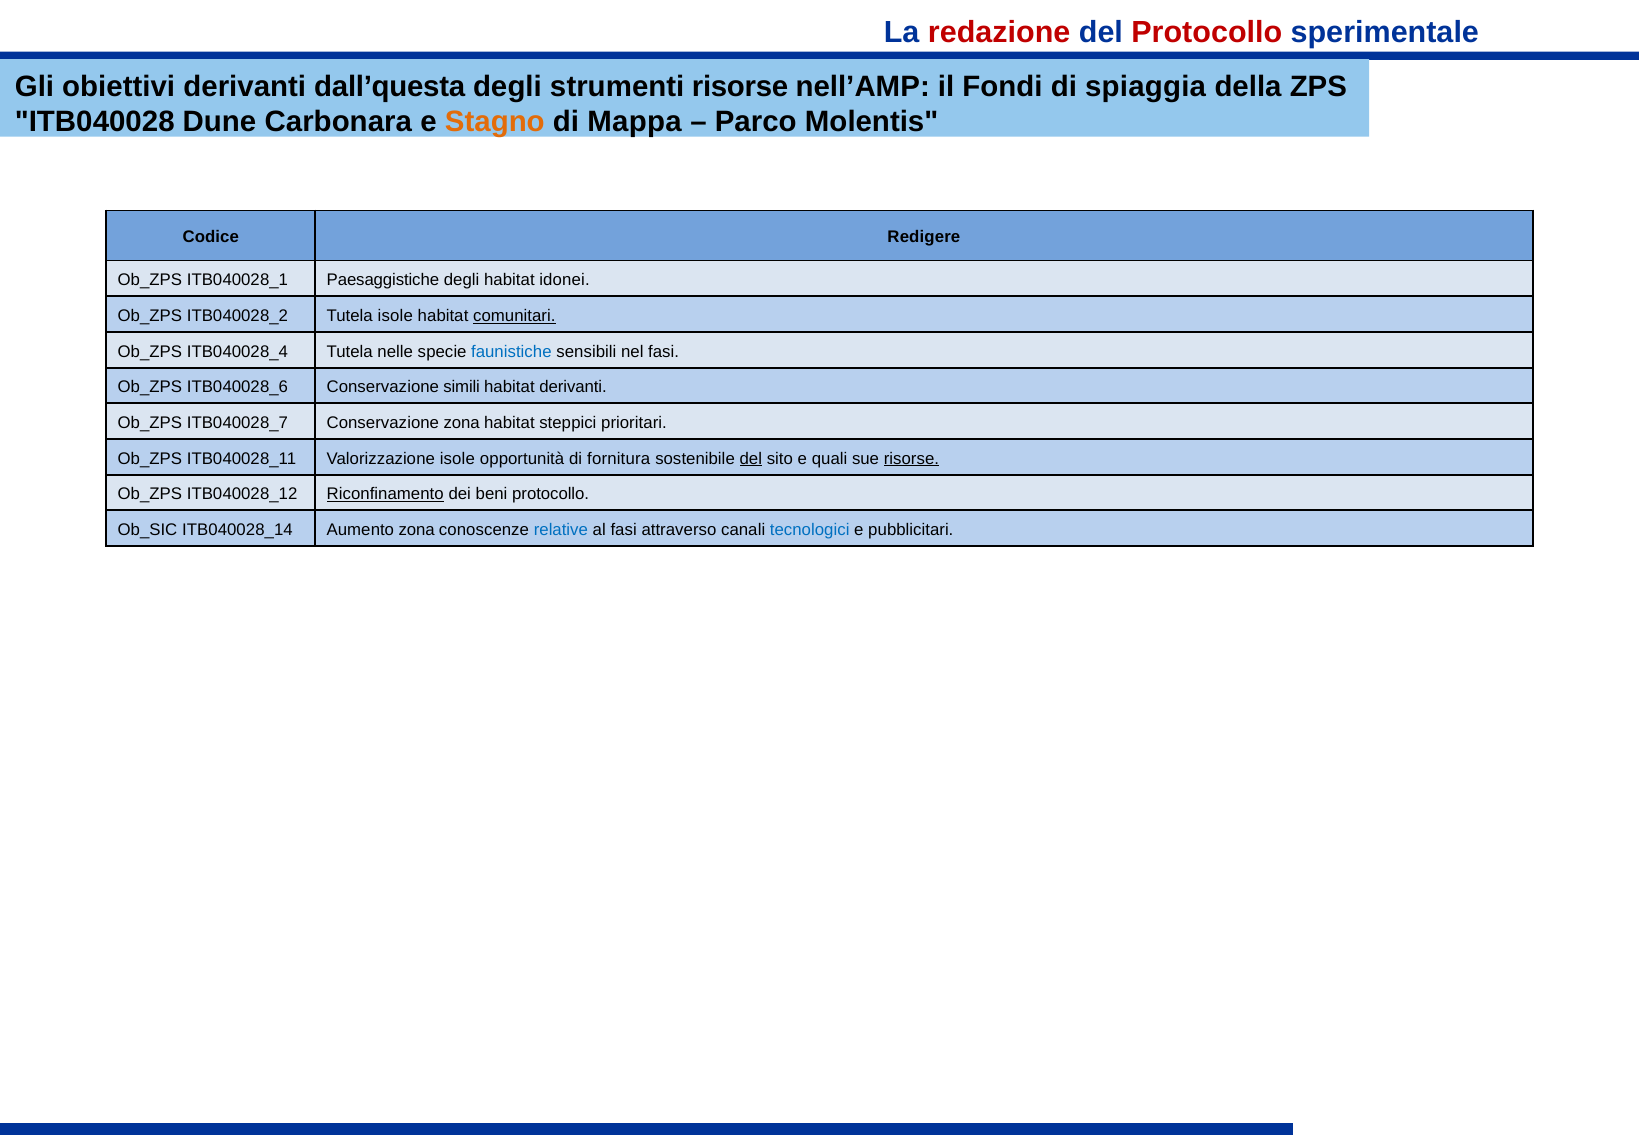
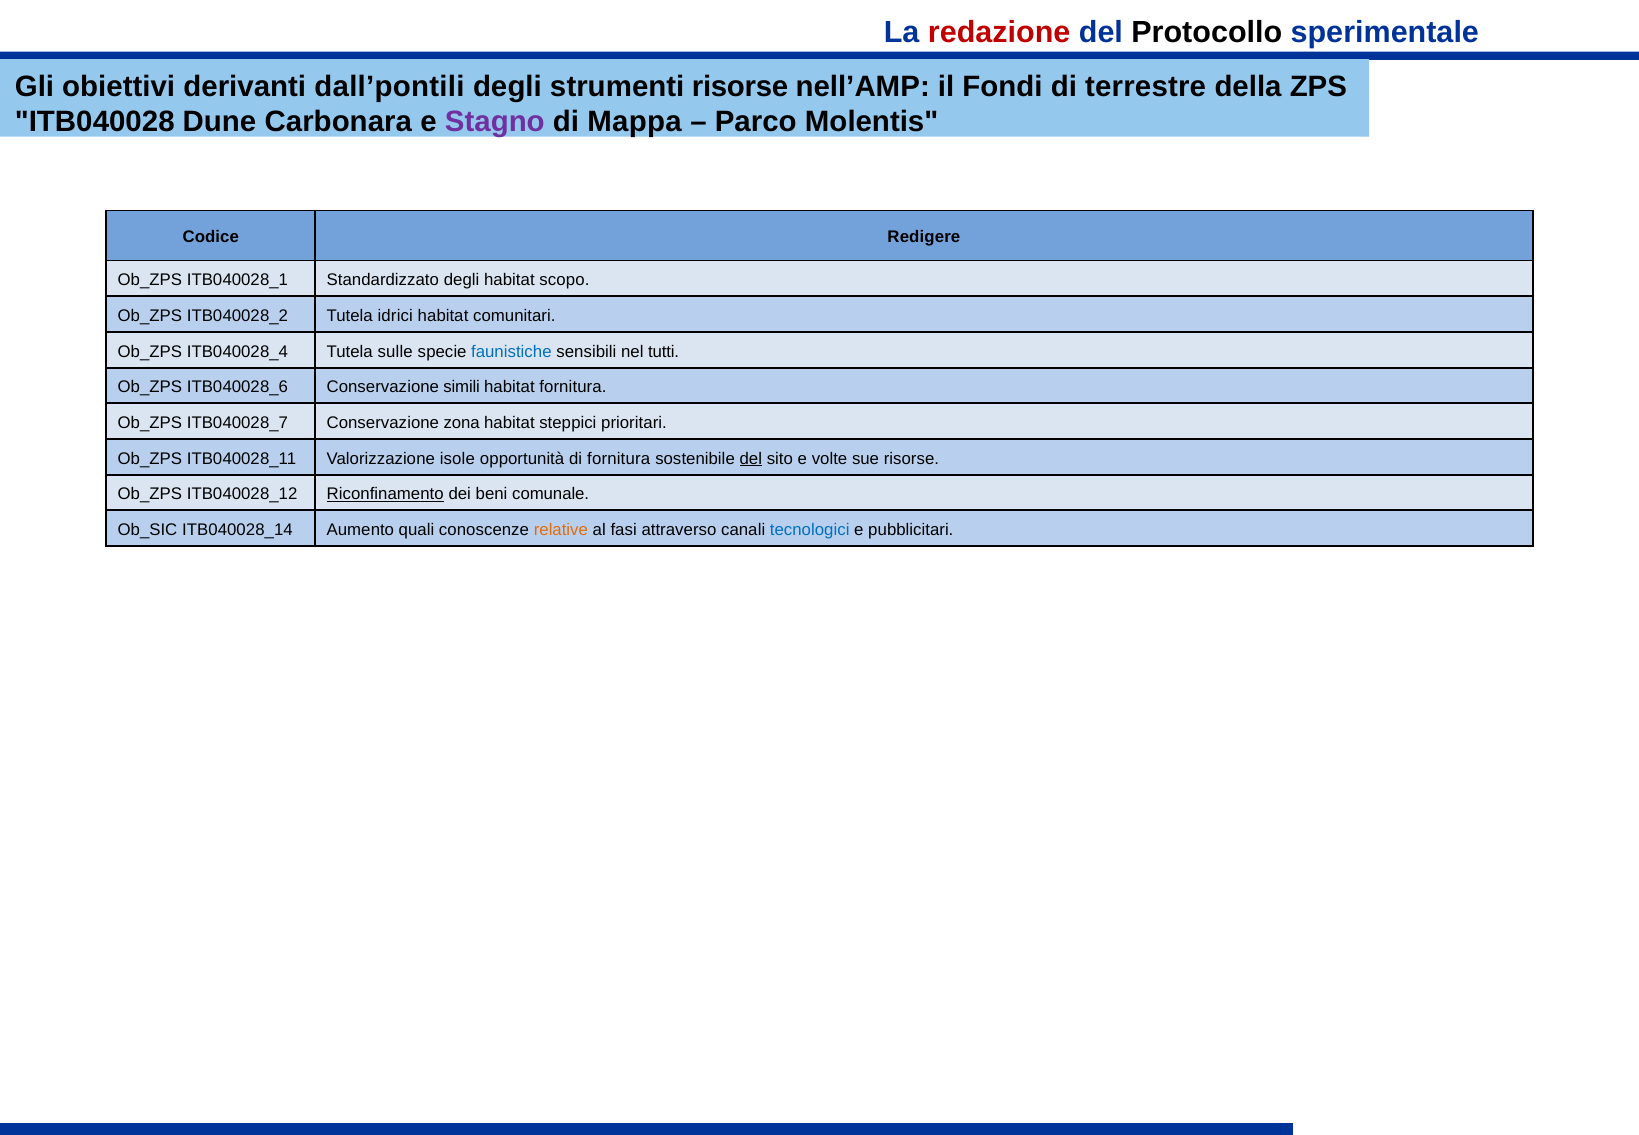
Protocollo at (1207, 33) colour: red -> black
dall’questa: dall’questa -> dall’pontili
spiaggia: spiaggia -> terrestre
Stagno colour: orange -> purple
Paesaggistiche: Paesaggistiche -> Standardizzato
idonei: idonei -> scopo
Tutela isole: isole -> idrici
comunitari underline: present -> none
nelle: nelle -> sulle
nel fasi: fasi -> tutti
habitat derivanti: derivanti -> fornitura
quali: quali -> volte
risorse at (911, 458) underline: present -> none
beni protocollo: protocollo -> comunale
Aumento zona: zona -> quali
relative colour: blue -> orange
